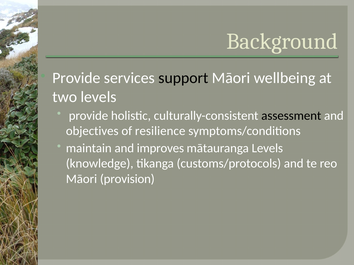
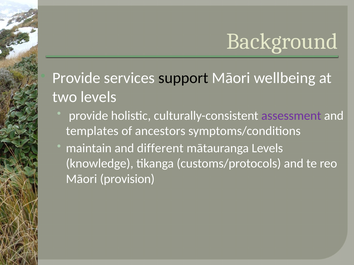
assessment colour: black -> purple
objectives: objectives -> templates
resilience: resilience -> ancestors
improves: improves -> different
